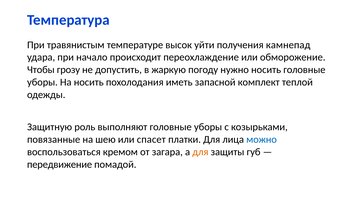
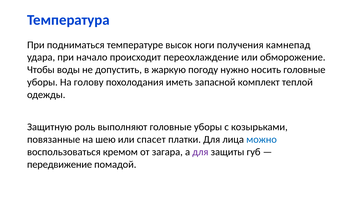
травянистым: травянистым -> подниматься
уйти: уйти -> ноги
грозу: грозу -> воды
На носить: носить -> голову
для at (200, 152) colour: orange -> purple
